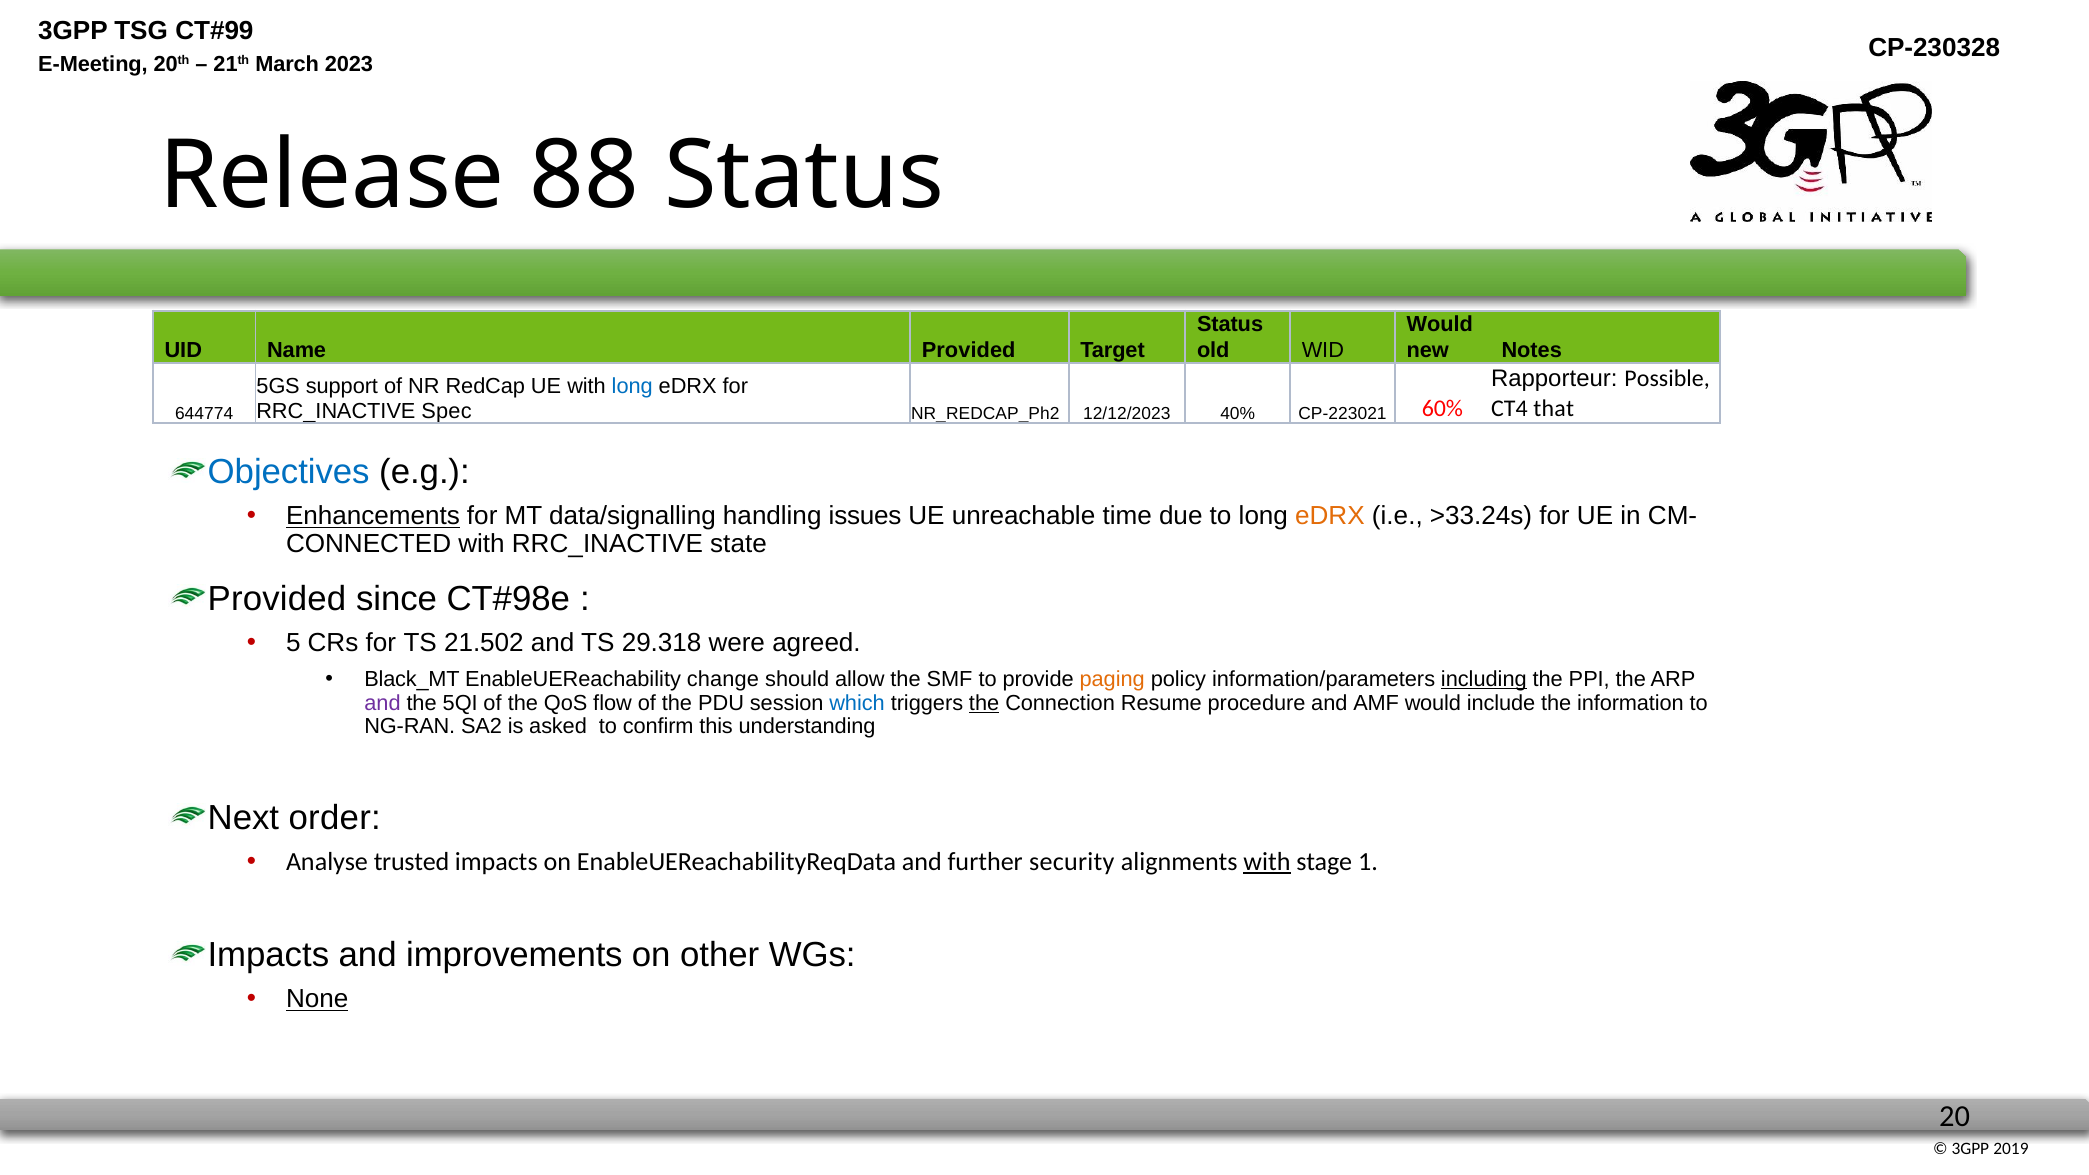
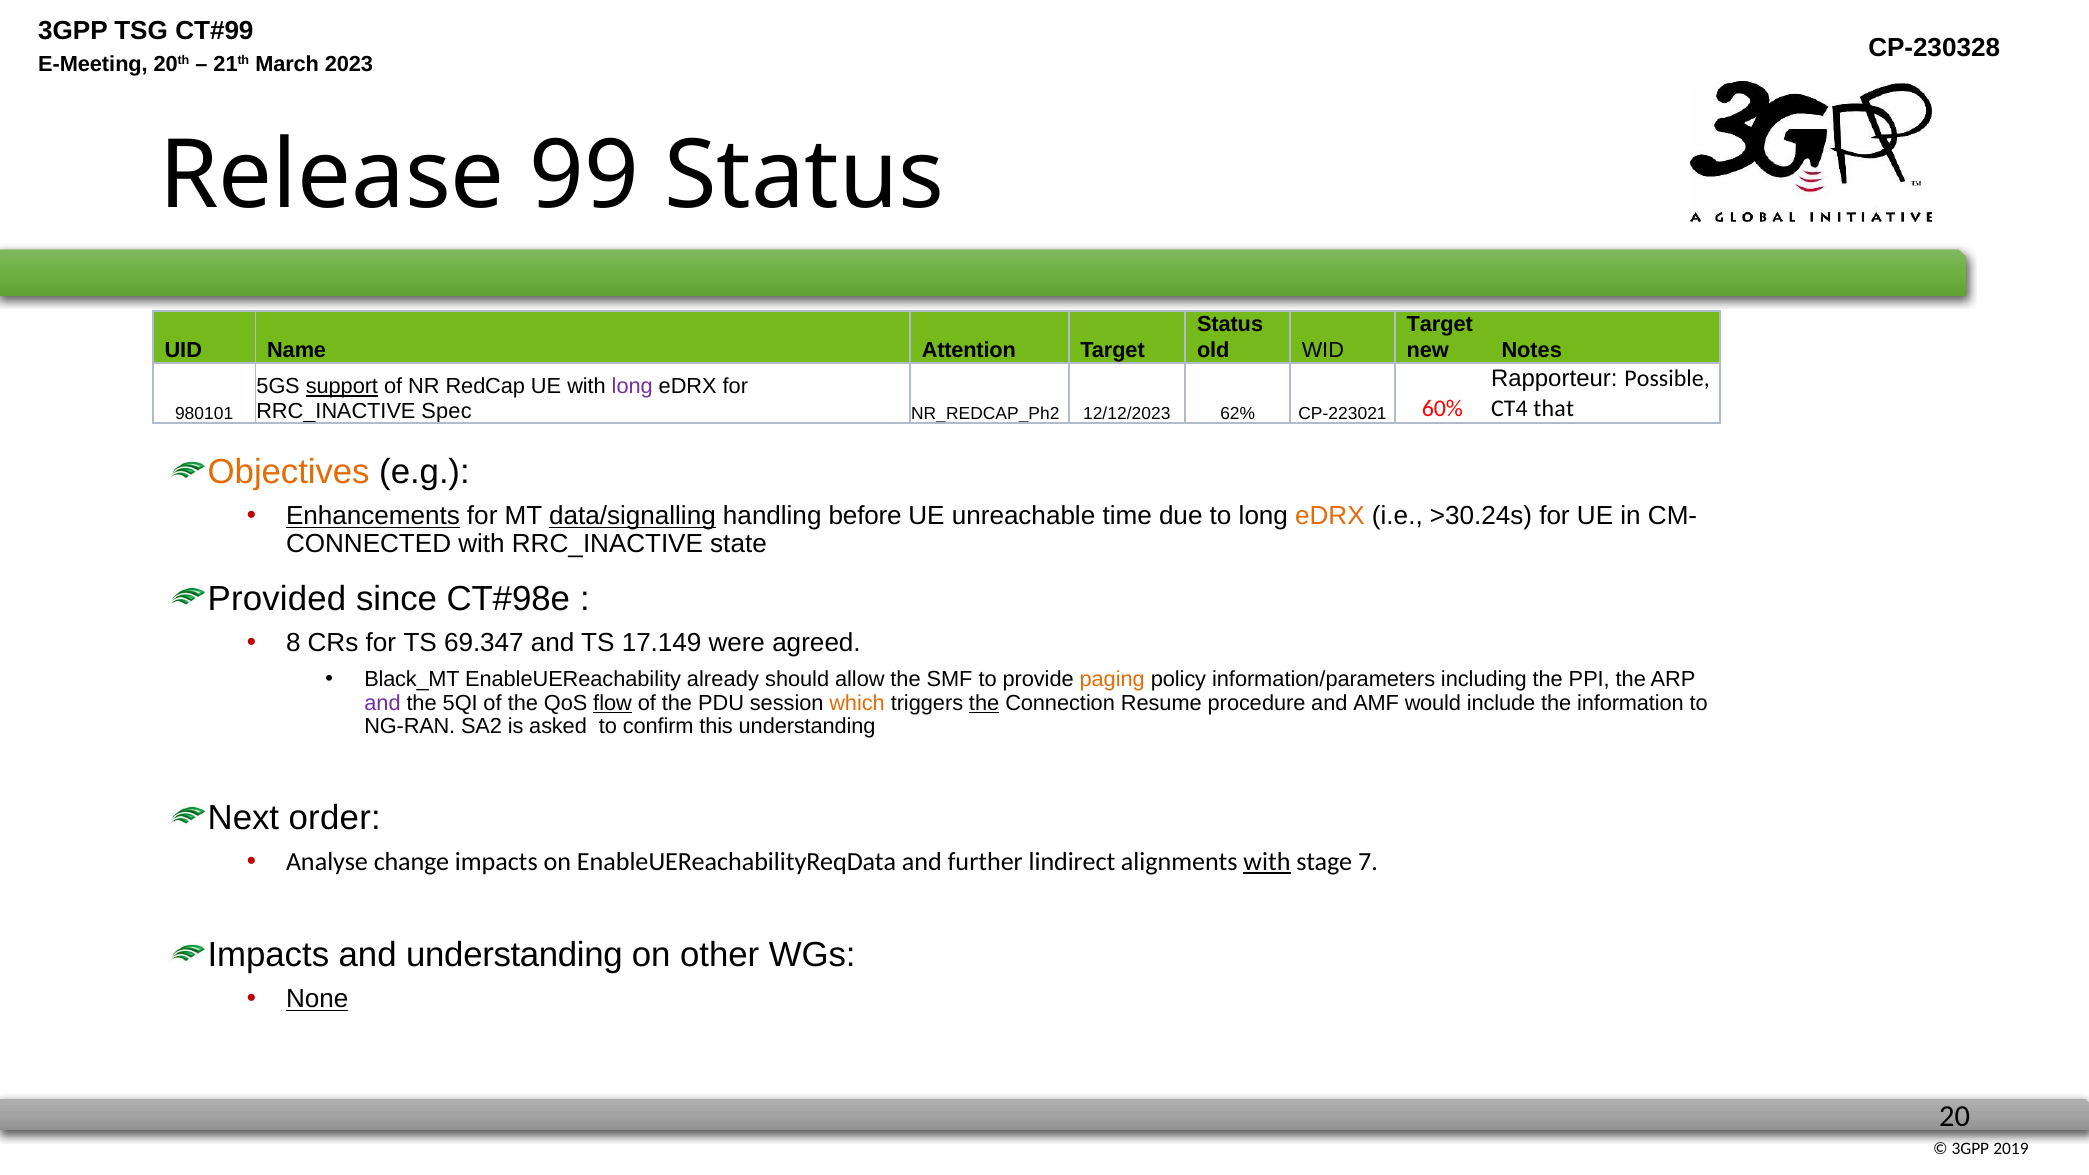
88: 88 -> 99
Would at (1440, 325): Would -> Target
Name Provided: Provided -> Attention
support underline: none -> present
long at (632, 387) colour: blue -> purple
40%: 40% -> 62%
644774: 644774 -> 980101
Objectives colour: blue -> orange
data/signalling underline: none -> present
issues: issues -> before
>33.24s: >33.24s -> >30.24s
5: 5 -> 8
21.502: 21.502 -> 69.347
29.318: 29.318 -> 17.149
change: change -> already
including underline: present -> none
flow underline: none -> present
which colour: blue -> orange
trusted: trusted -> change
security: security -> lindirect
1: 1 -> 7
and improvements: improvements -> understanding
